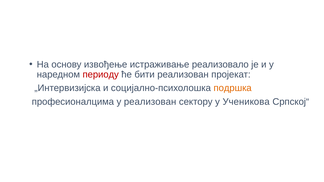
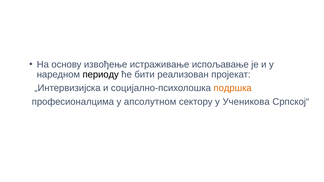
реализовало: реализовало -> испољавање
периоду colour: red -> black
у реализован: реализован -> апсолутном
